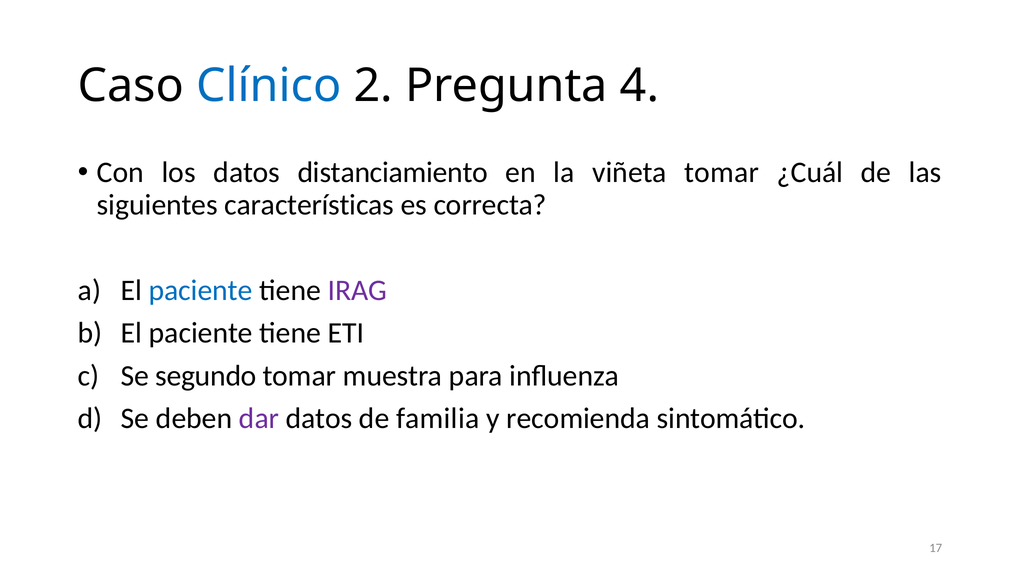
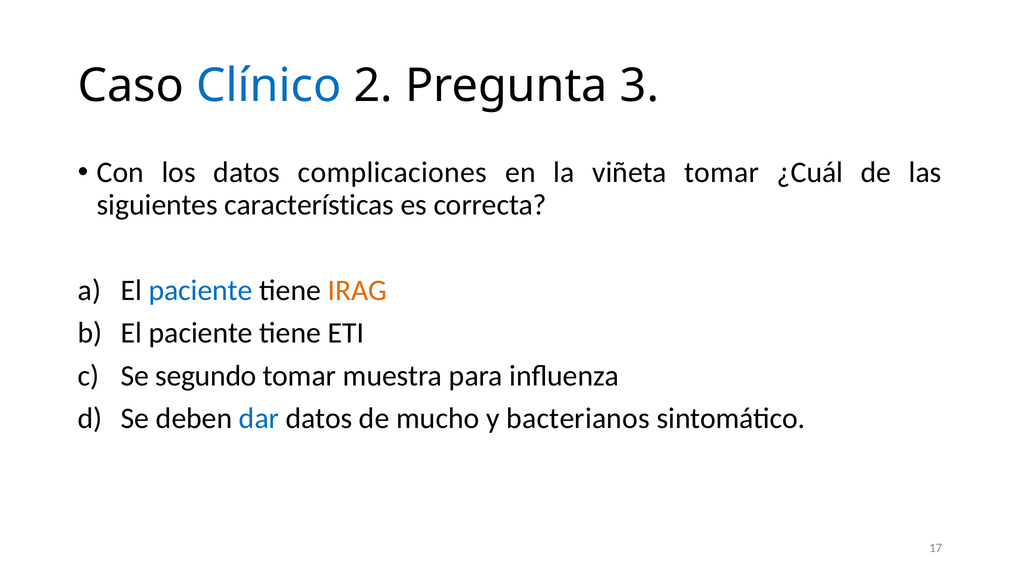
4: 4 -> 3
distanciamiento: distanciamiento -> complicaciones
IRAG colour: purple -> orange
dar colour: purple -> blue
familia: familia -> mucho
recomienda: recomienda -> bacterianos
